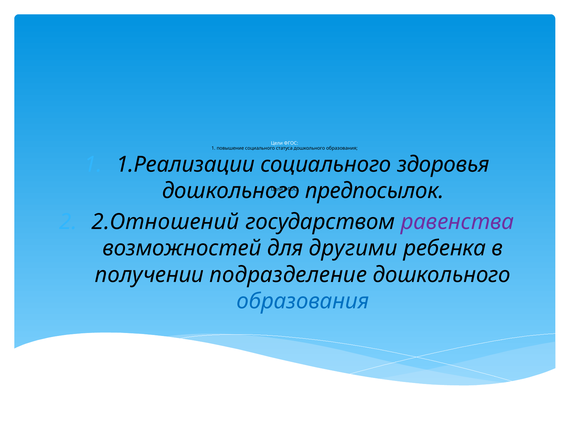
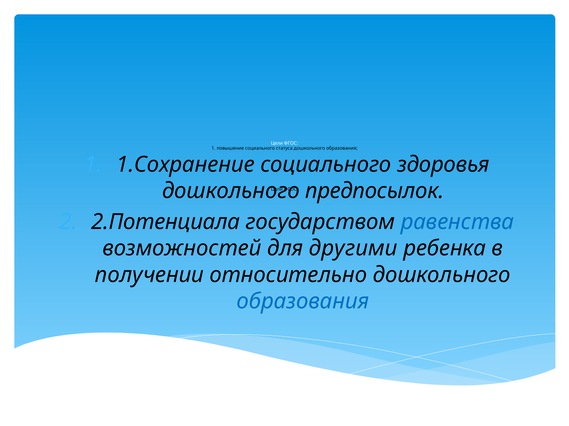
1.Реализации: 1.Реализации -> 1.Сохранение
2.Отношений: 2.Отношений -> 2.Потенциала
равенства colour: purple -> blue
подразделение: подразделение -> относительно
